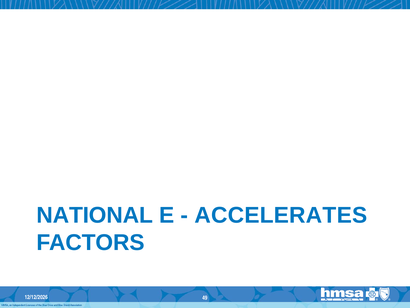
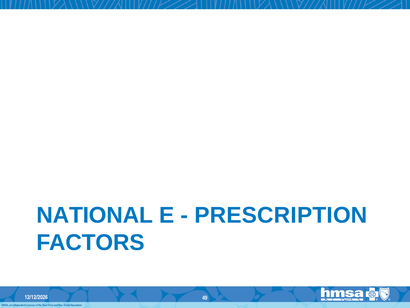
ACCELERATES: ACCELERATES -> PRESCRIPTION
